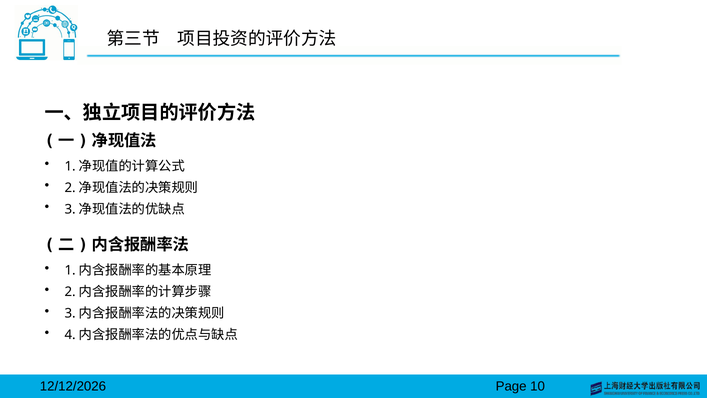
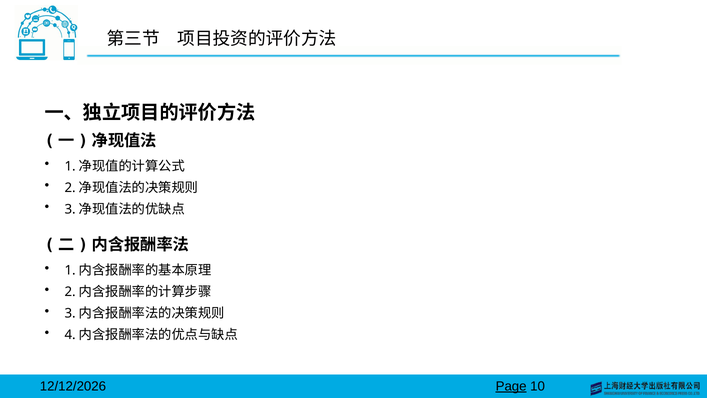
Page underline: none -> present
